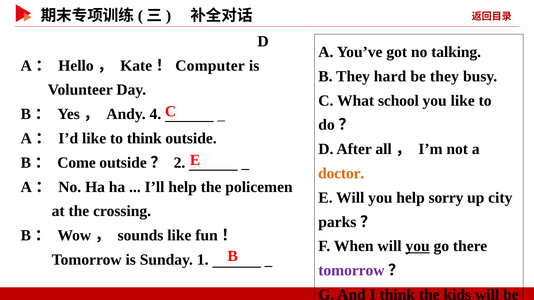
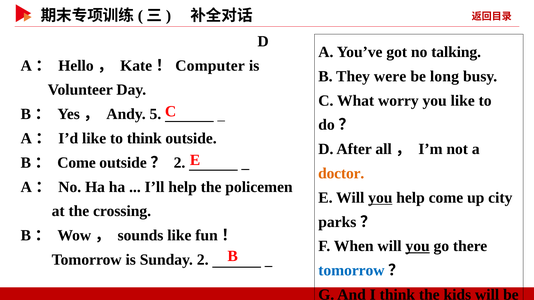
hard: hard -> were
be they: they -> long
school: school -> worry
4: 4 -> 5
you at (380, 198) underline: none -> present
help sorry: sorry -> come
Sunday 1: 1 -> 2
tomorrow at (351, 271) colour: purple -> blue
